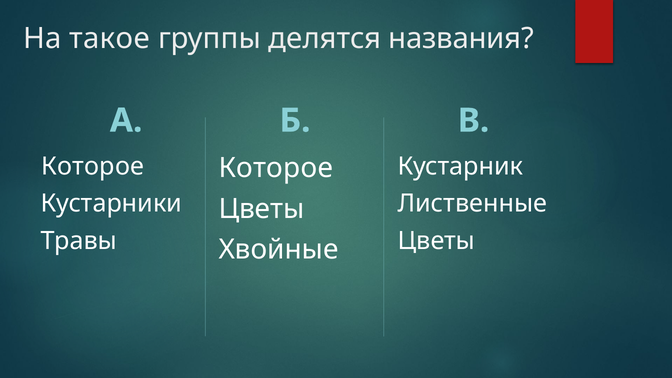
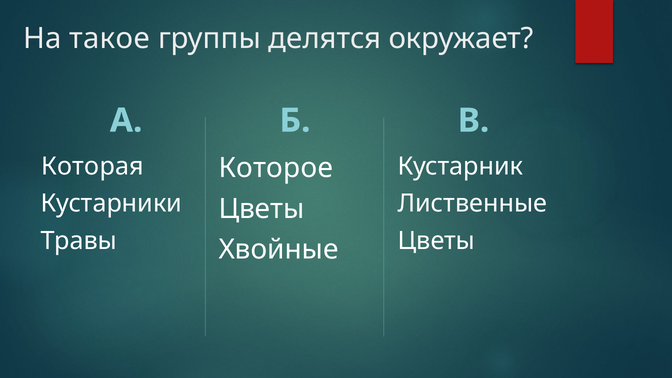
названия: названия -> окружает
Которое at (93, 166): Которое -> Которая
